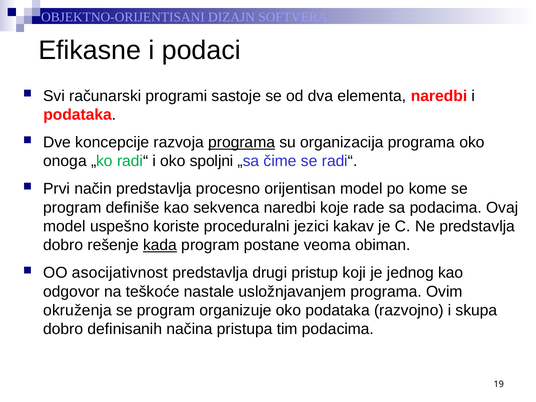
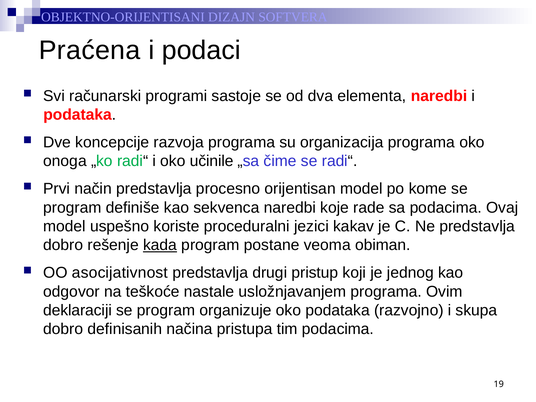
Efikasne: Efikasne -> Praćena
programa at (242, 142) underline: present -> none
spoljni: spoljni -> učinile
okruženja: okruženja -> deklaraciji
